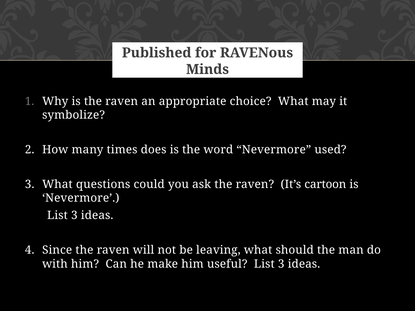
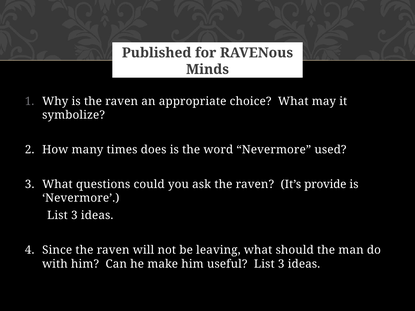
cartoon: cartoon -> provide
